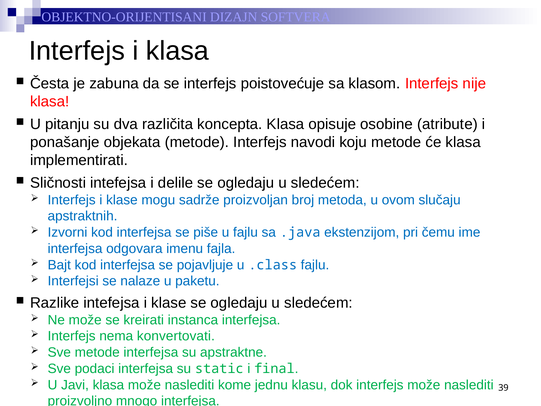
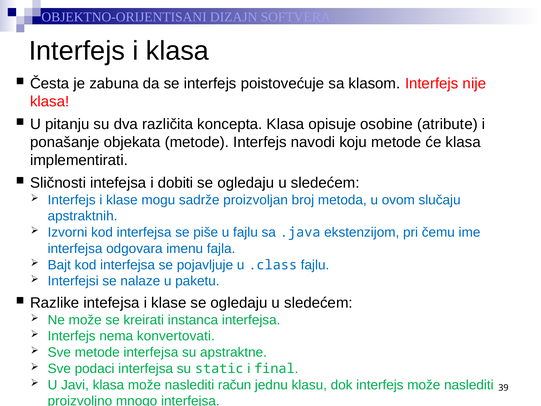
delile: delile -> dobiti
kome: kome -> račun
